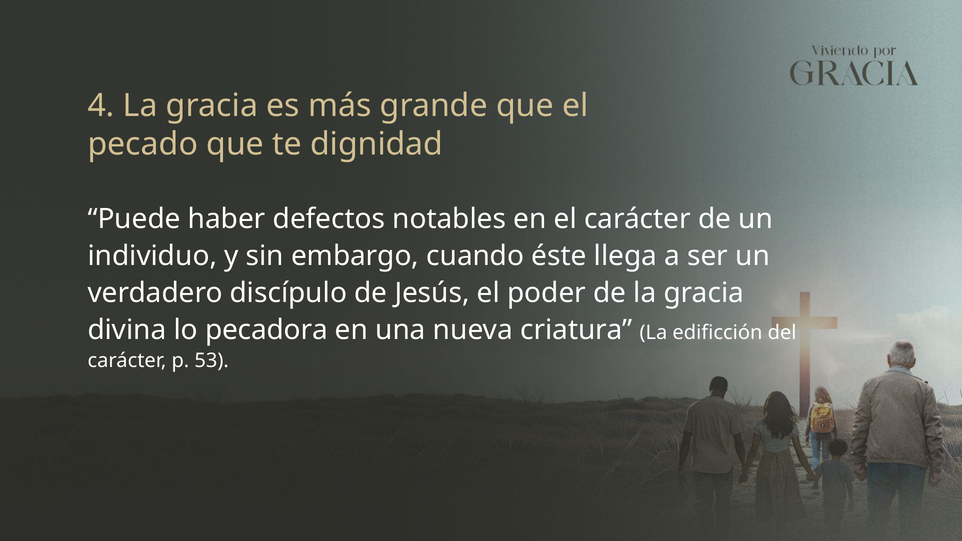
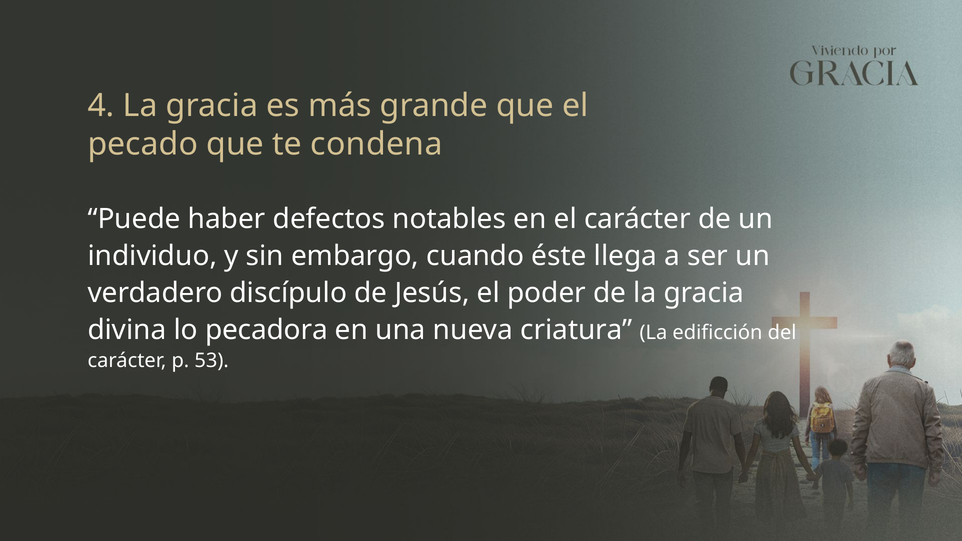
dignidad: dignidad -> condena
